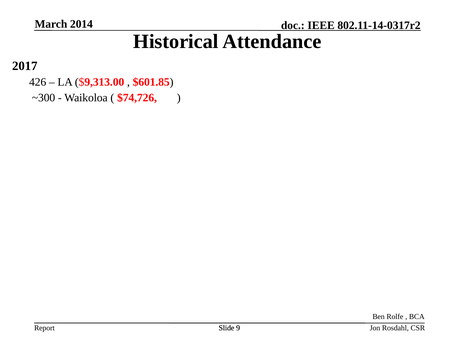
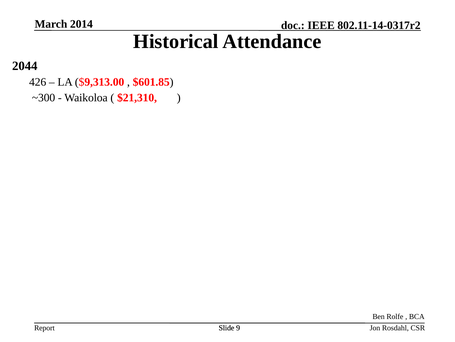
2017: 2017 -> 2044
$74,726: $74,726 -> $21,310
